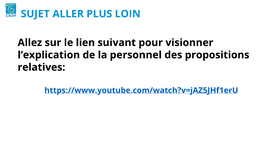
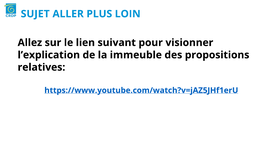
personnel: personnel -> immeuble
